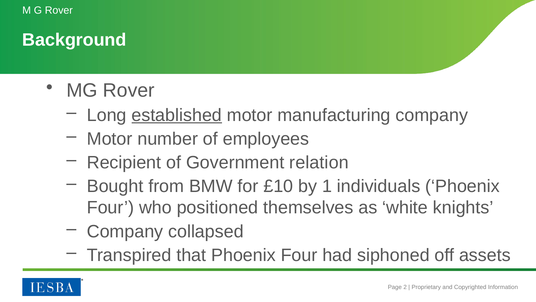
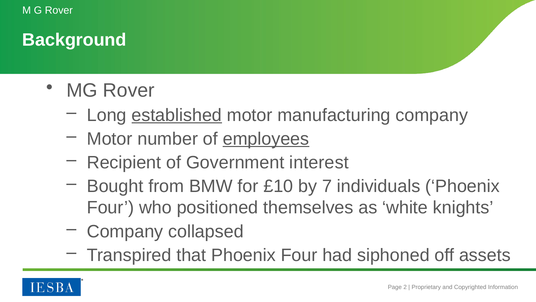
employees underline: none -> present
relation: relation -> interest
1: 1 -> 7
